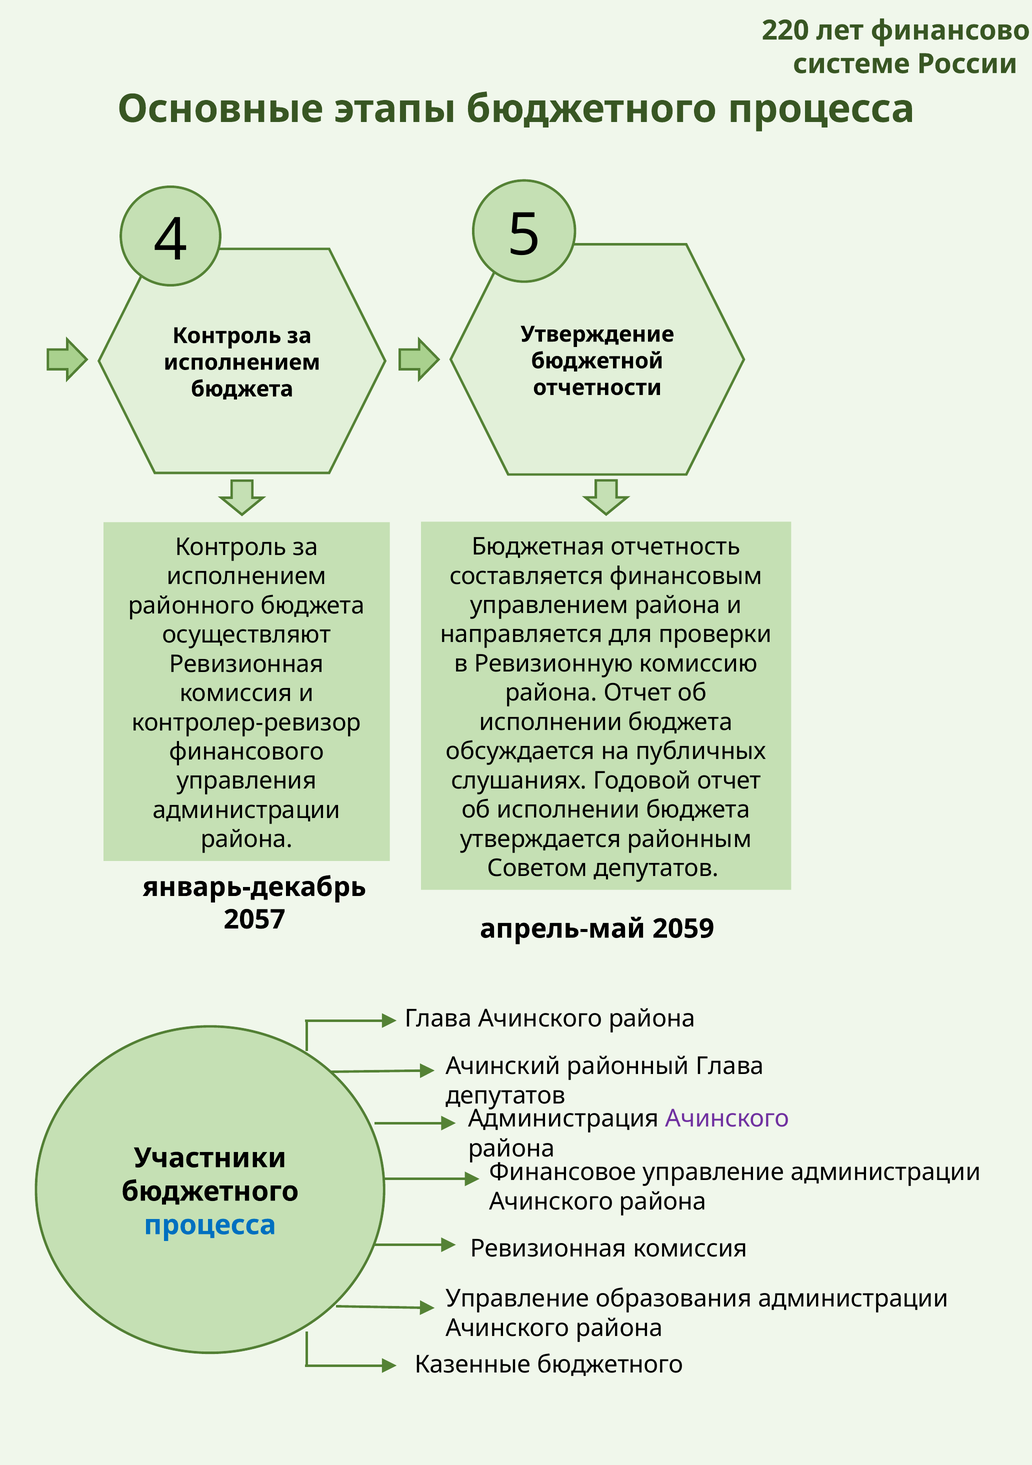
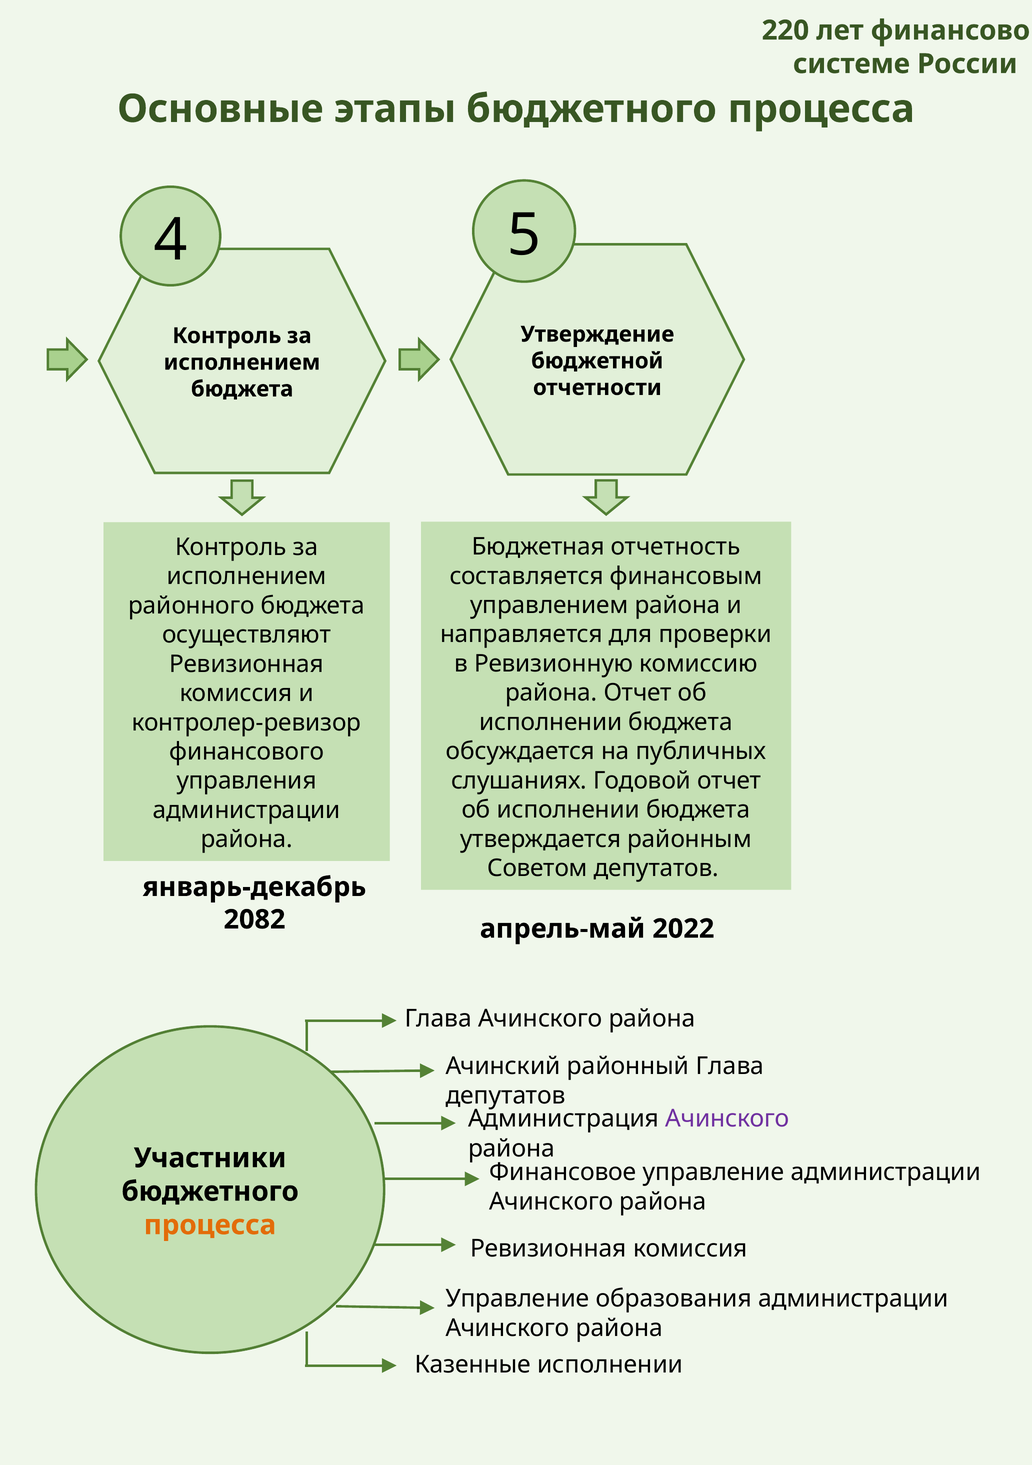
2057: 2057 -> 2082
2059: 2059 -> 2022
процесса at (210, 1224) colour: blue -> orange
Казенные бюджетного: бюджетного -> исполнении
